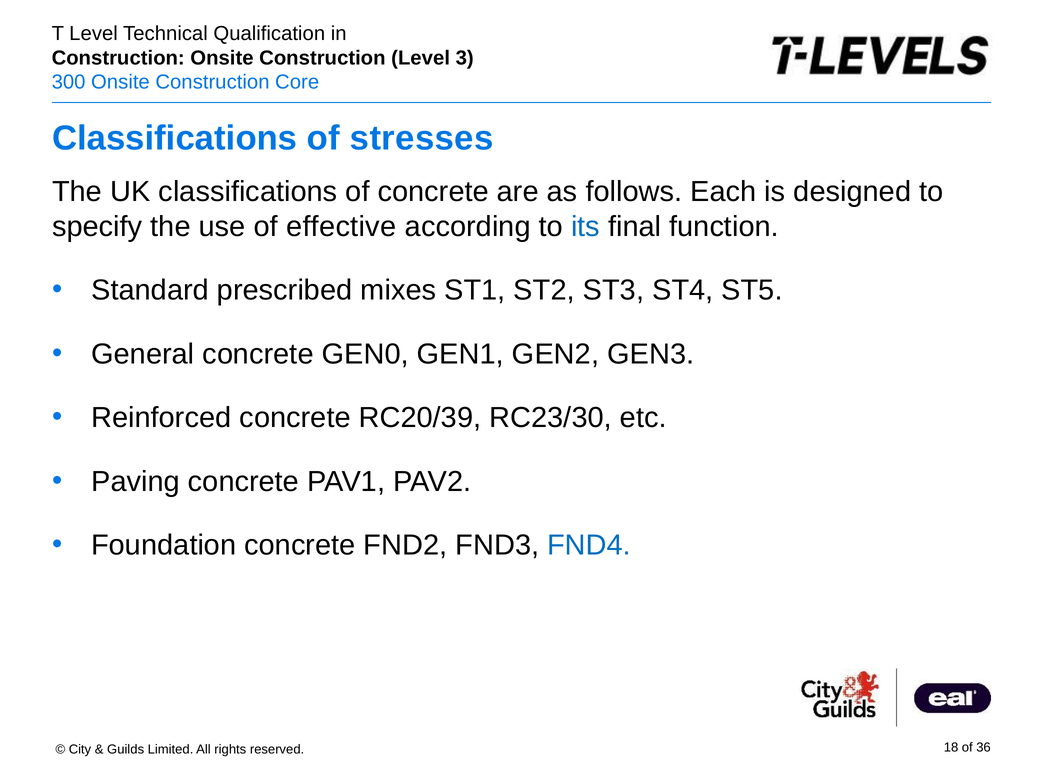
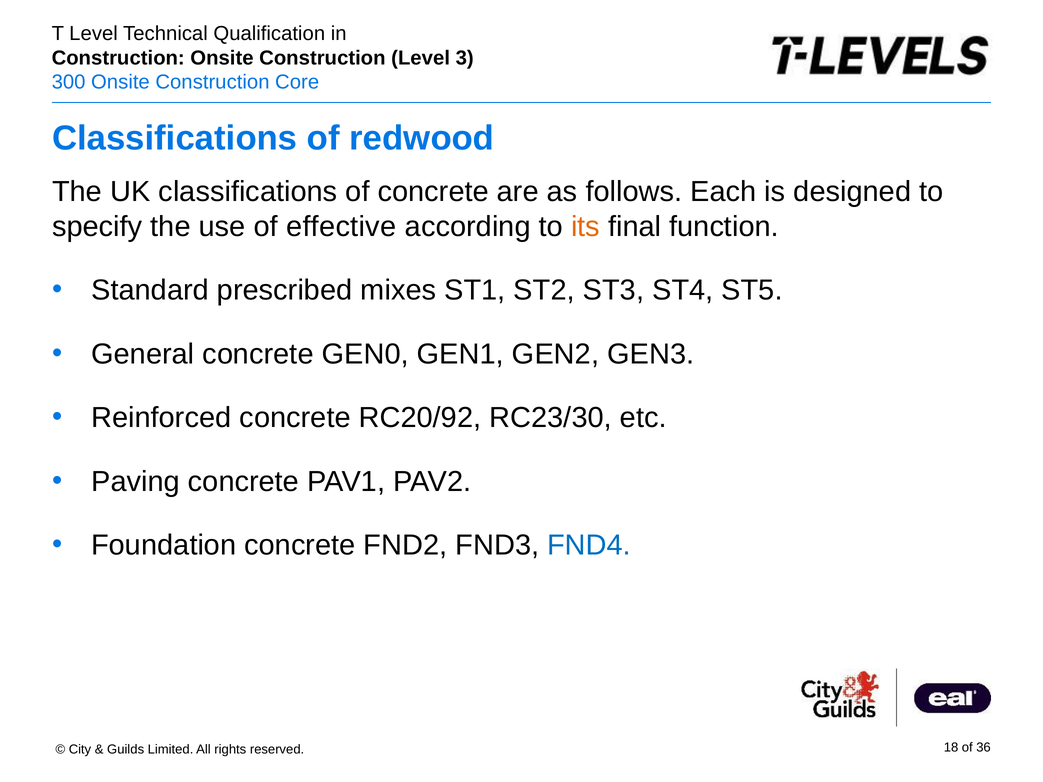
stresses: stresses -> redwood
its colour: blue -> orange
RC20/39: RC20/39 -> RC20/92
